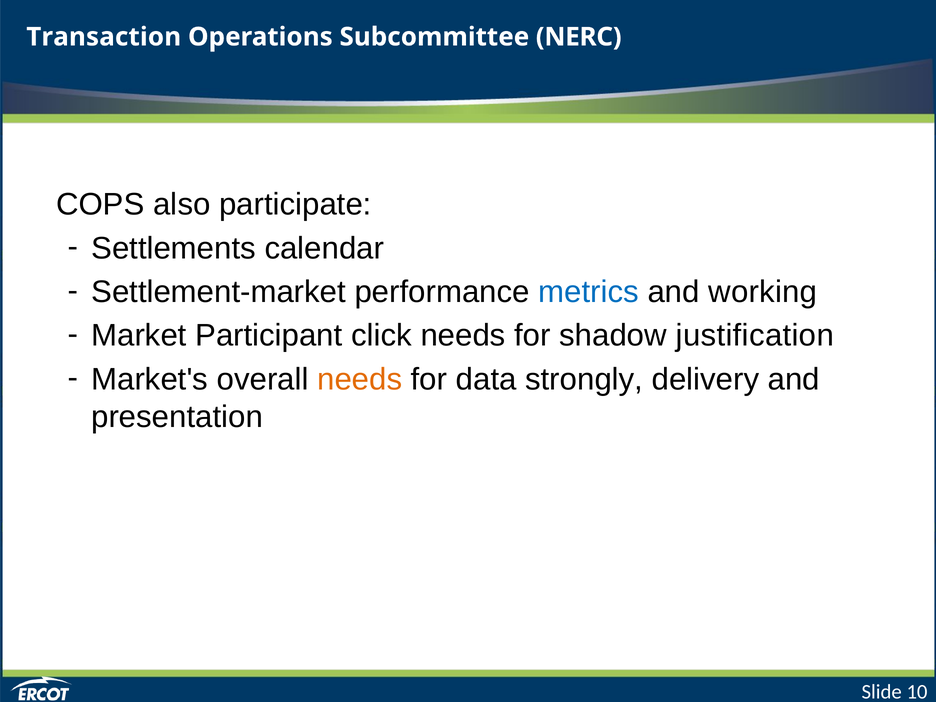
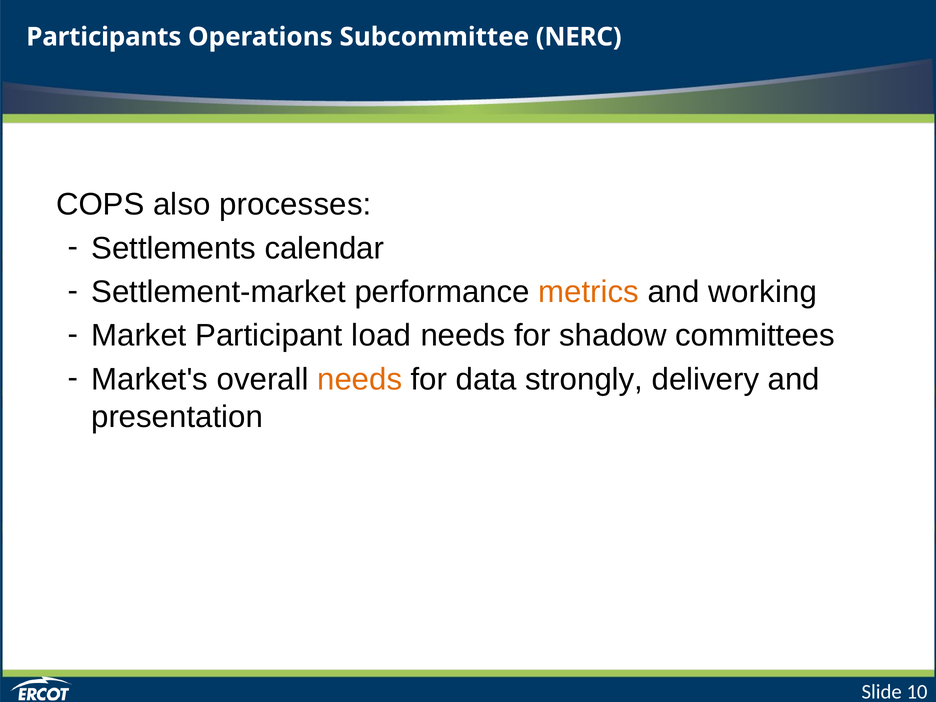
Transaction: Transaction -> Participants
participate: participate -> processes
metrics colour: blue -> orange
click: click -> load
justification: justification -> committees
